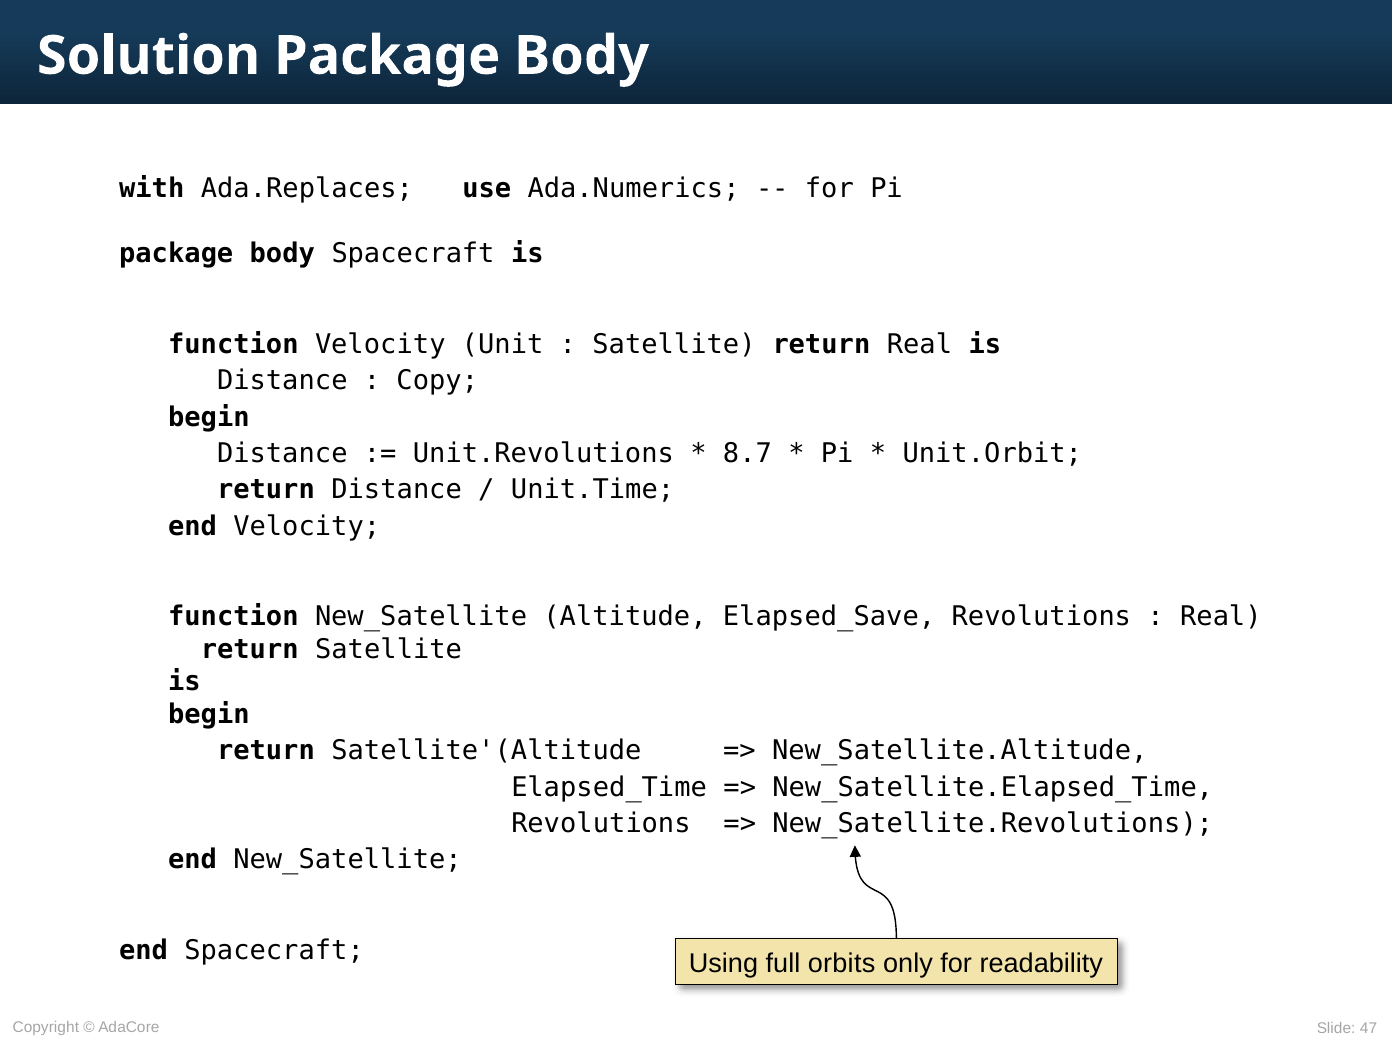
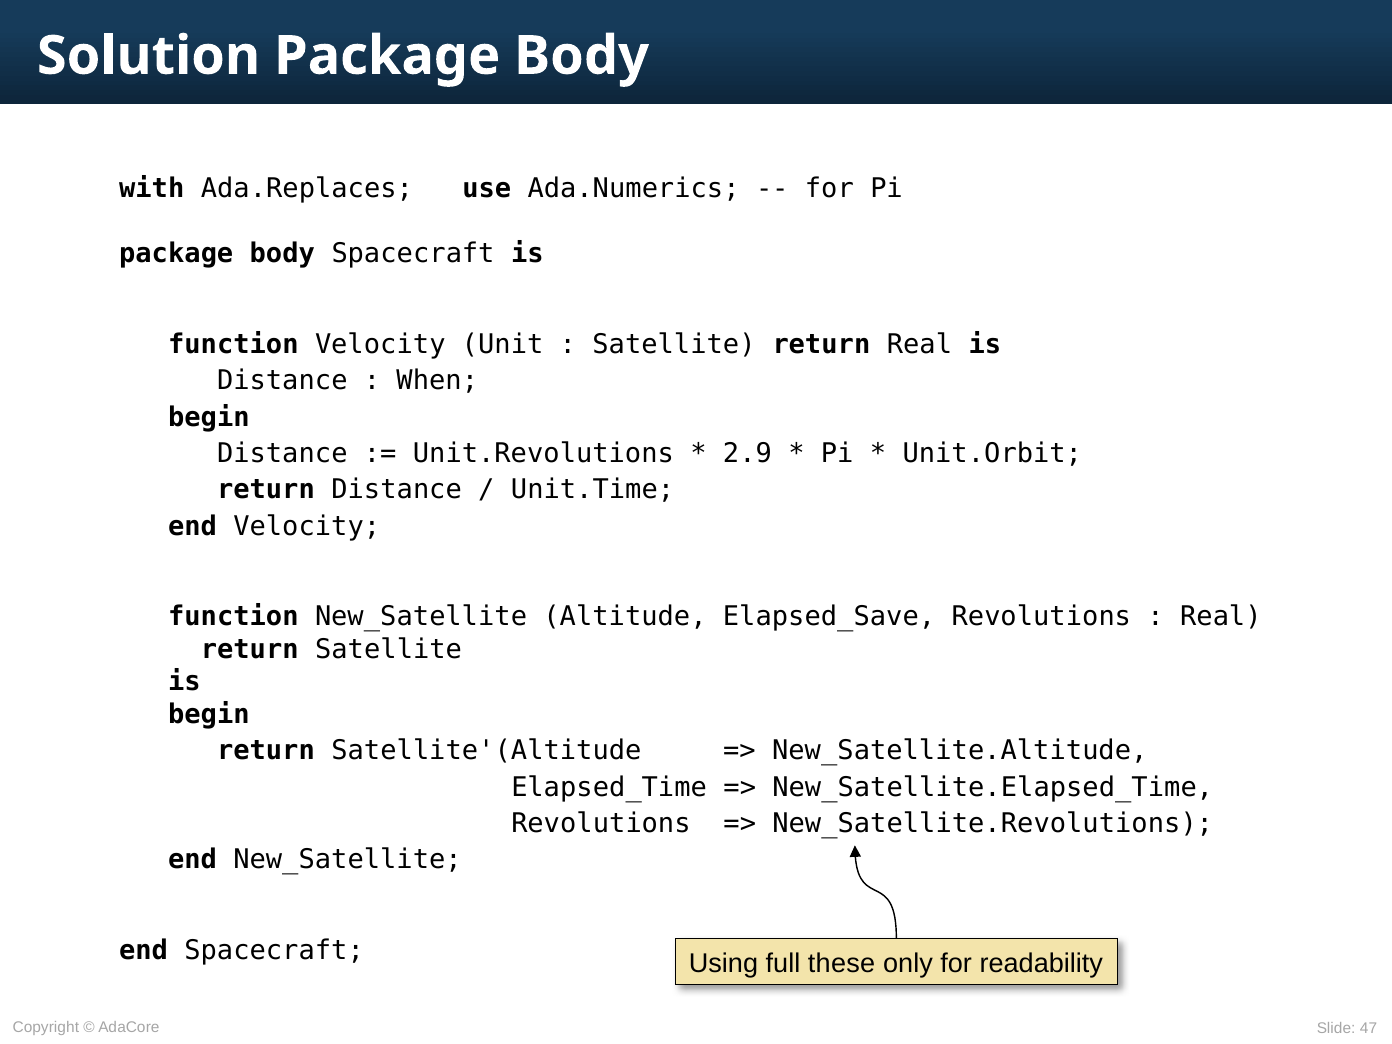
Copy: Copy -> When
8.7: 8.7 -> 2.9
orbits: orbits -> these
